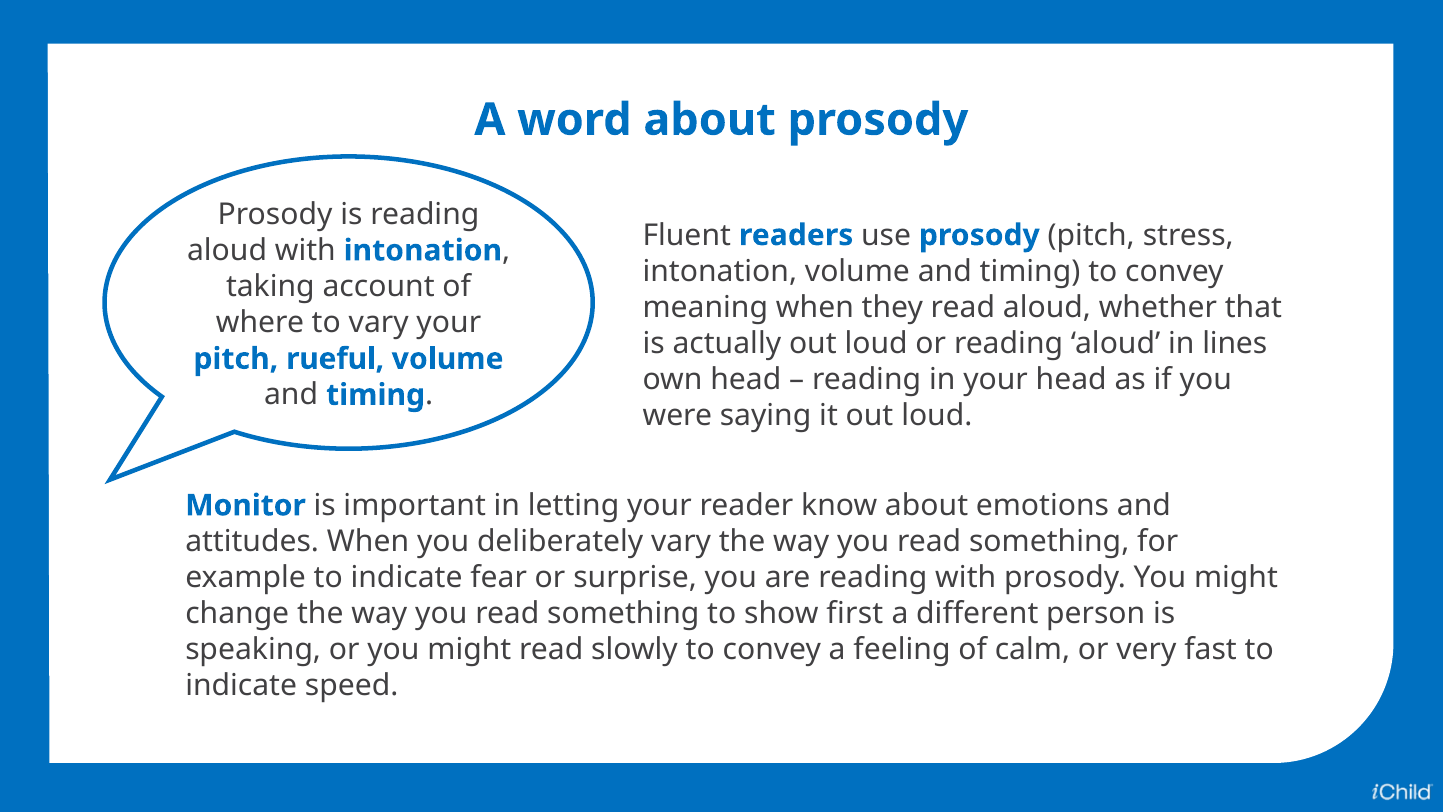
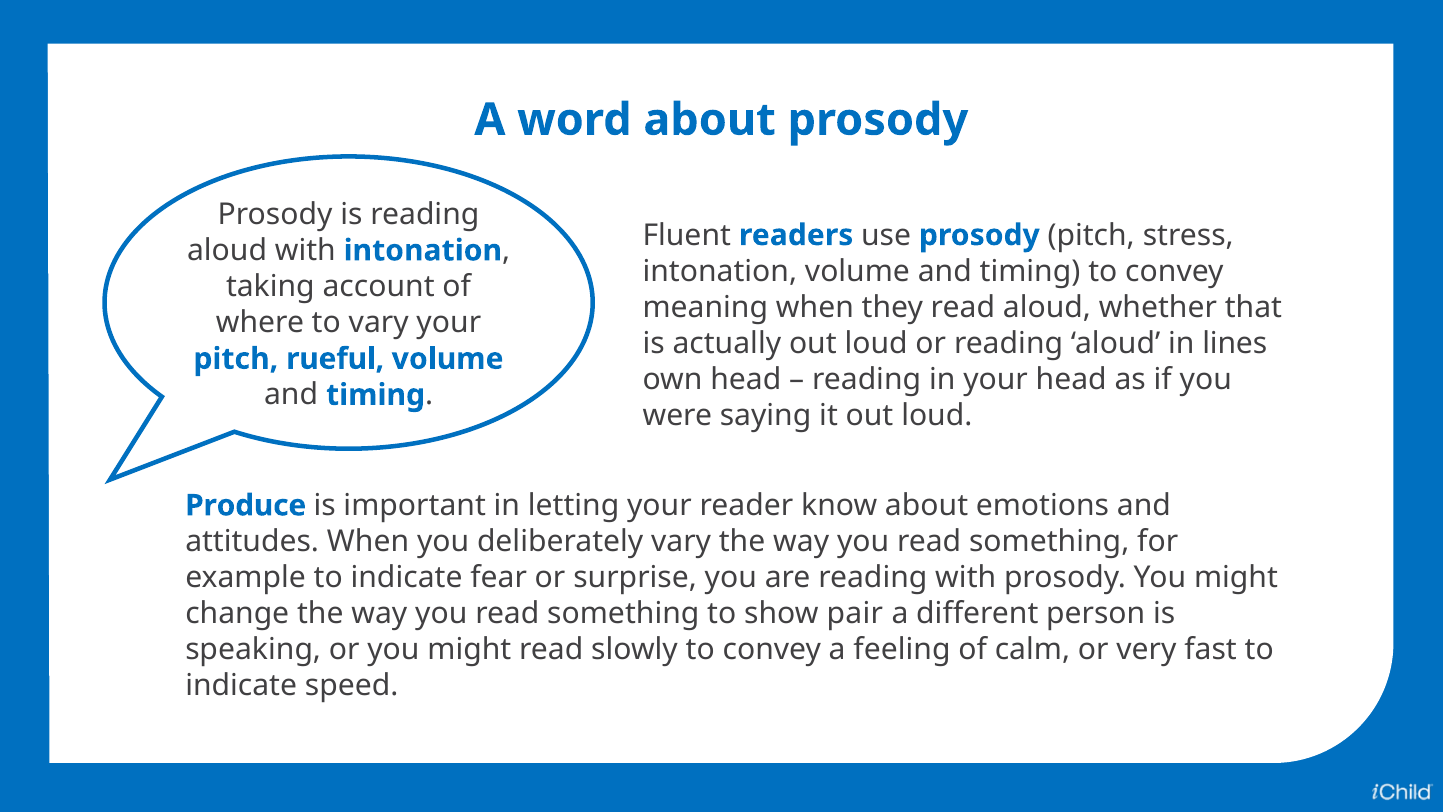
Monitor: Monitor -> Produce
first: first -> pair
